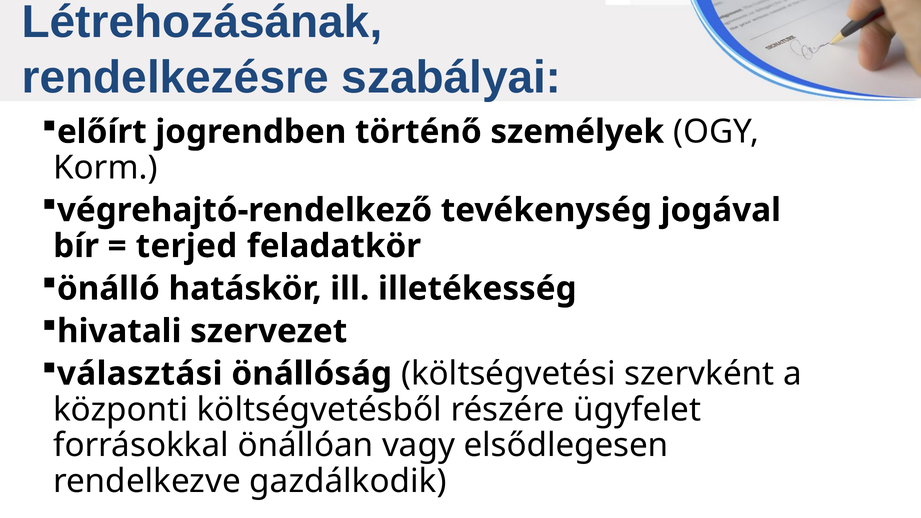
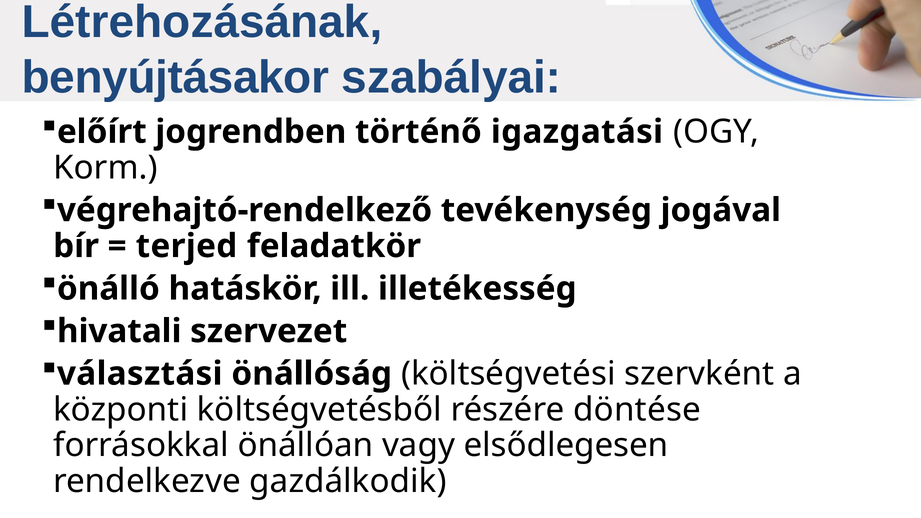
rendelkezésre: rendelkezésre -> benyújtásakor
személyek: személyek -> igazgatási
ügyfelet: ügyfelet -> döntése
